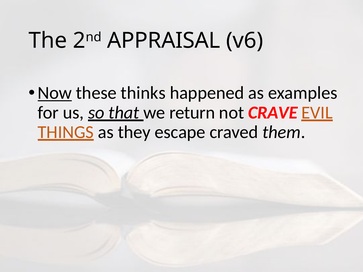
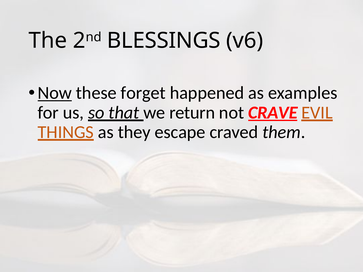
APPRAISAL: APPRAISAL -> BLESSINGS
thinks: thinks -> forget
CRAVE underline: none -> present
